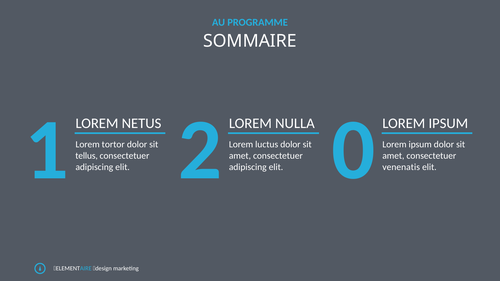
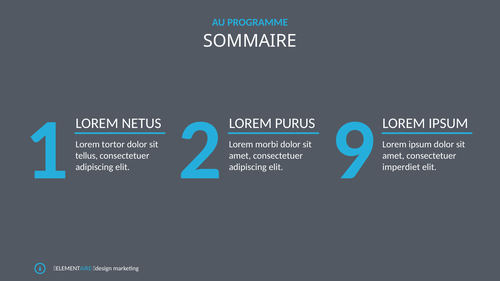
luctus: luctus -> morbi
NULLA: NULLA -> PURUS
0: 0 -> 9
venenatis: venenatis -> imperdiet
